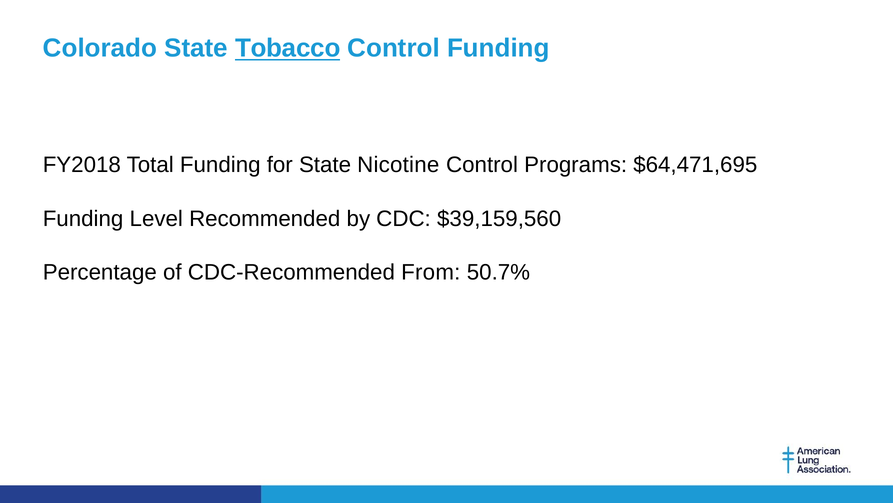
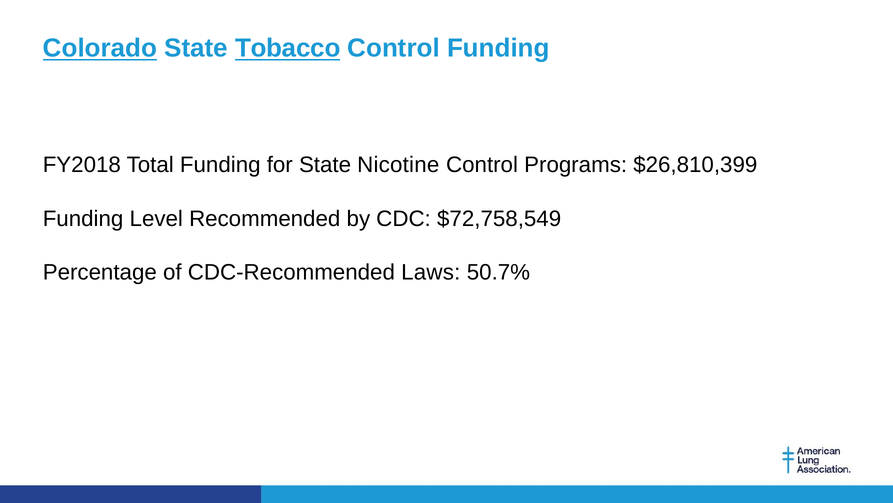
Colorado underline: none -> present
$64,471,695: $64,471,695 -> $26,810,399
$39,159,560: $39,159,560 -> $72,758,549
From: From -> Laws
